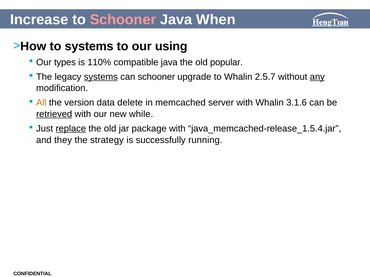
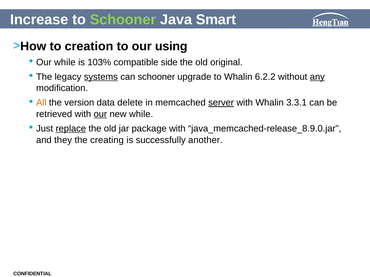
Schooner at (123, 20) colour: pink -> light green
When: When -> Smart
to systems: systems -> creation
Our types: types -> while
110%: 110% -> 103%
compatible java: java -> side
popular: popular -> original
2.5.7: 2.5.7 -> 6.2.2
server underline: none -> present
3.1.6: 3.1.6 -> 3.3.1
retrieved underline: present -> none
our at (100, 114) underline: none -> present
java_memcached-release_1.5.4.jar: java_memcached-release_1.5.4.jar -> java_memcached-release_8.9.0.jar
strategy: strategy -> creating
running: running -> another
